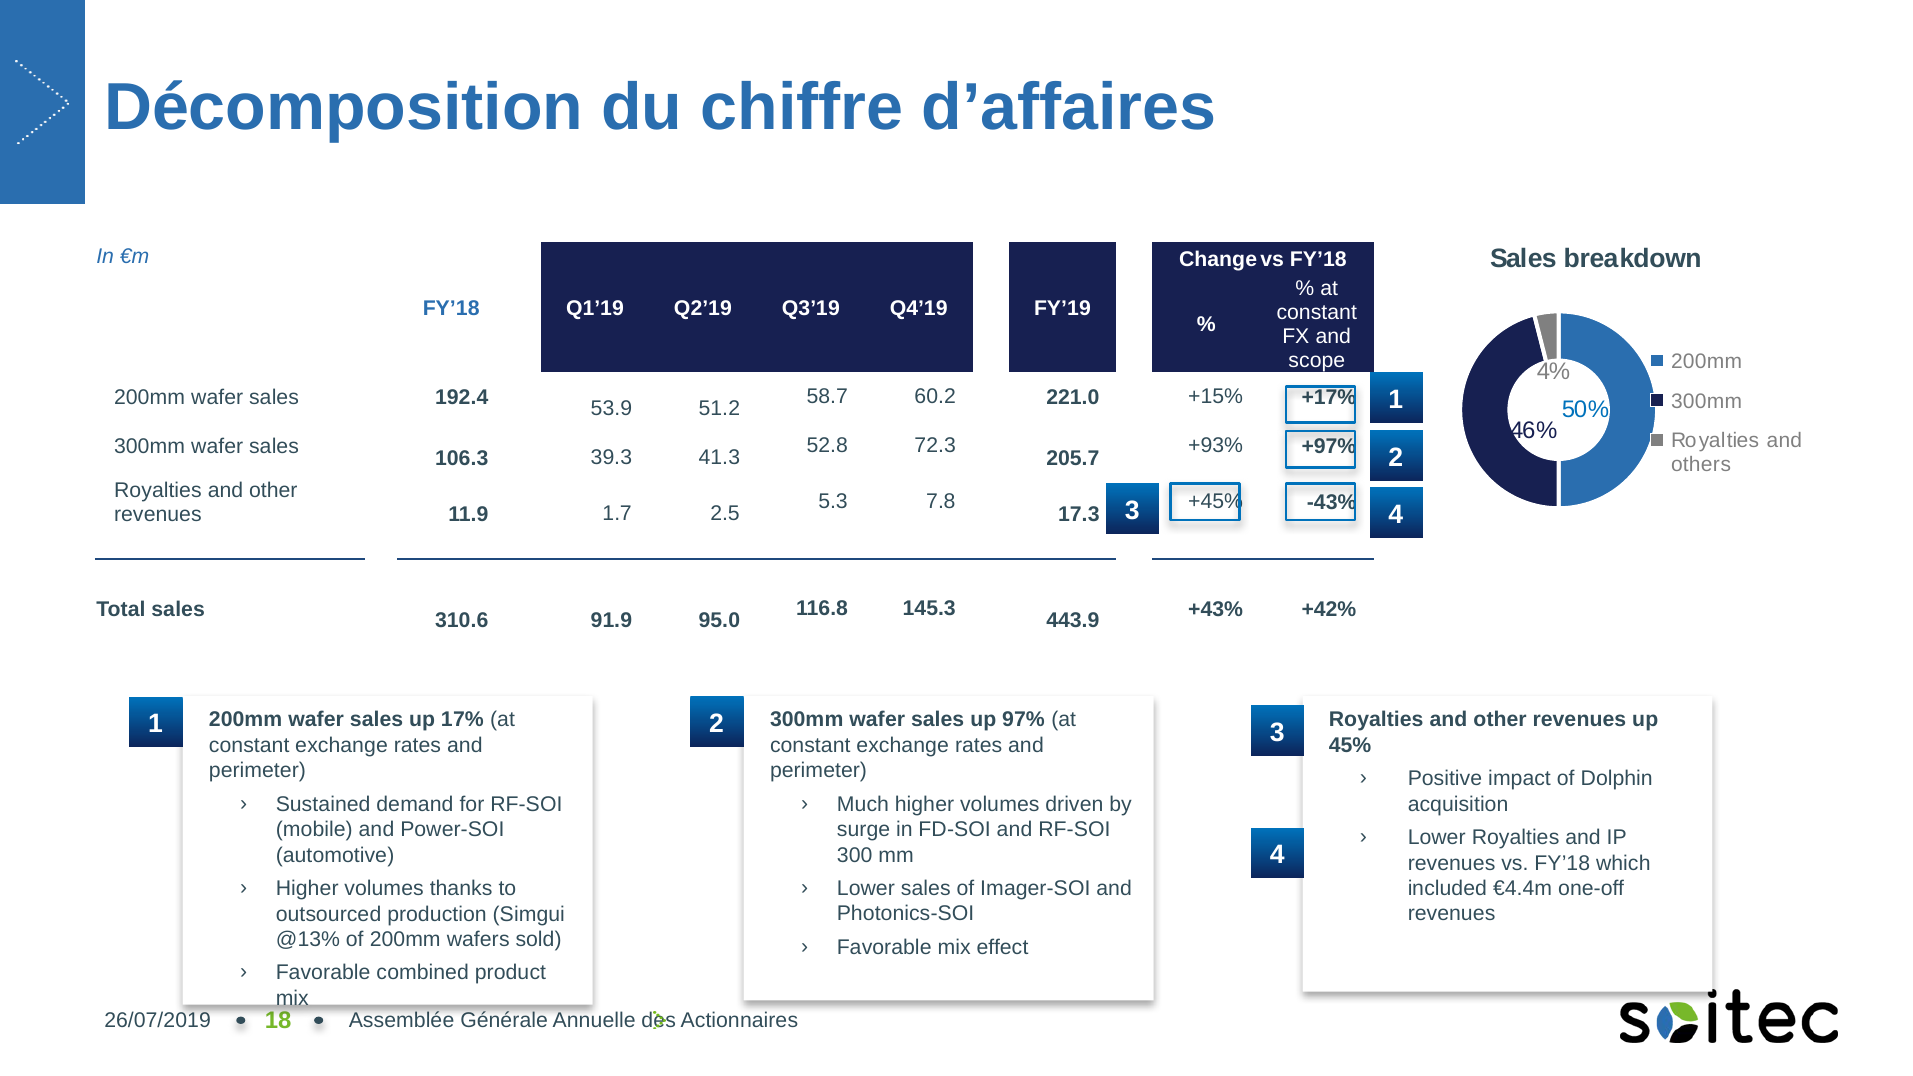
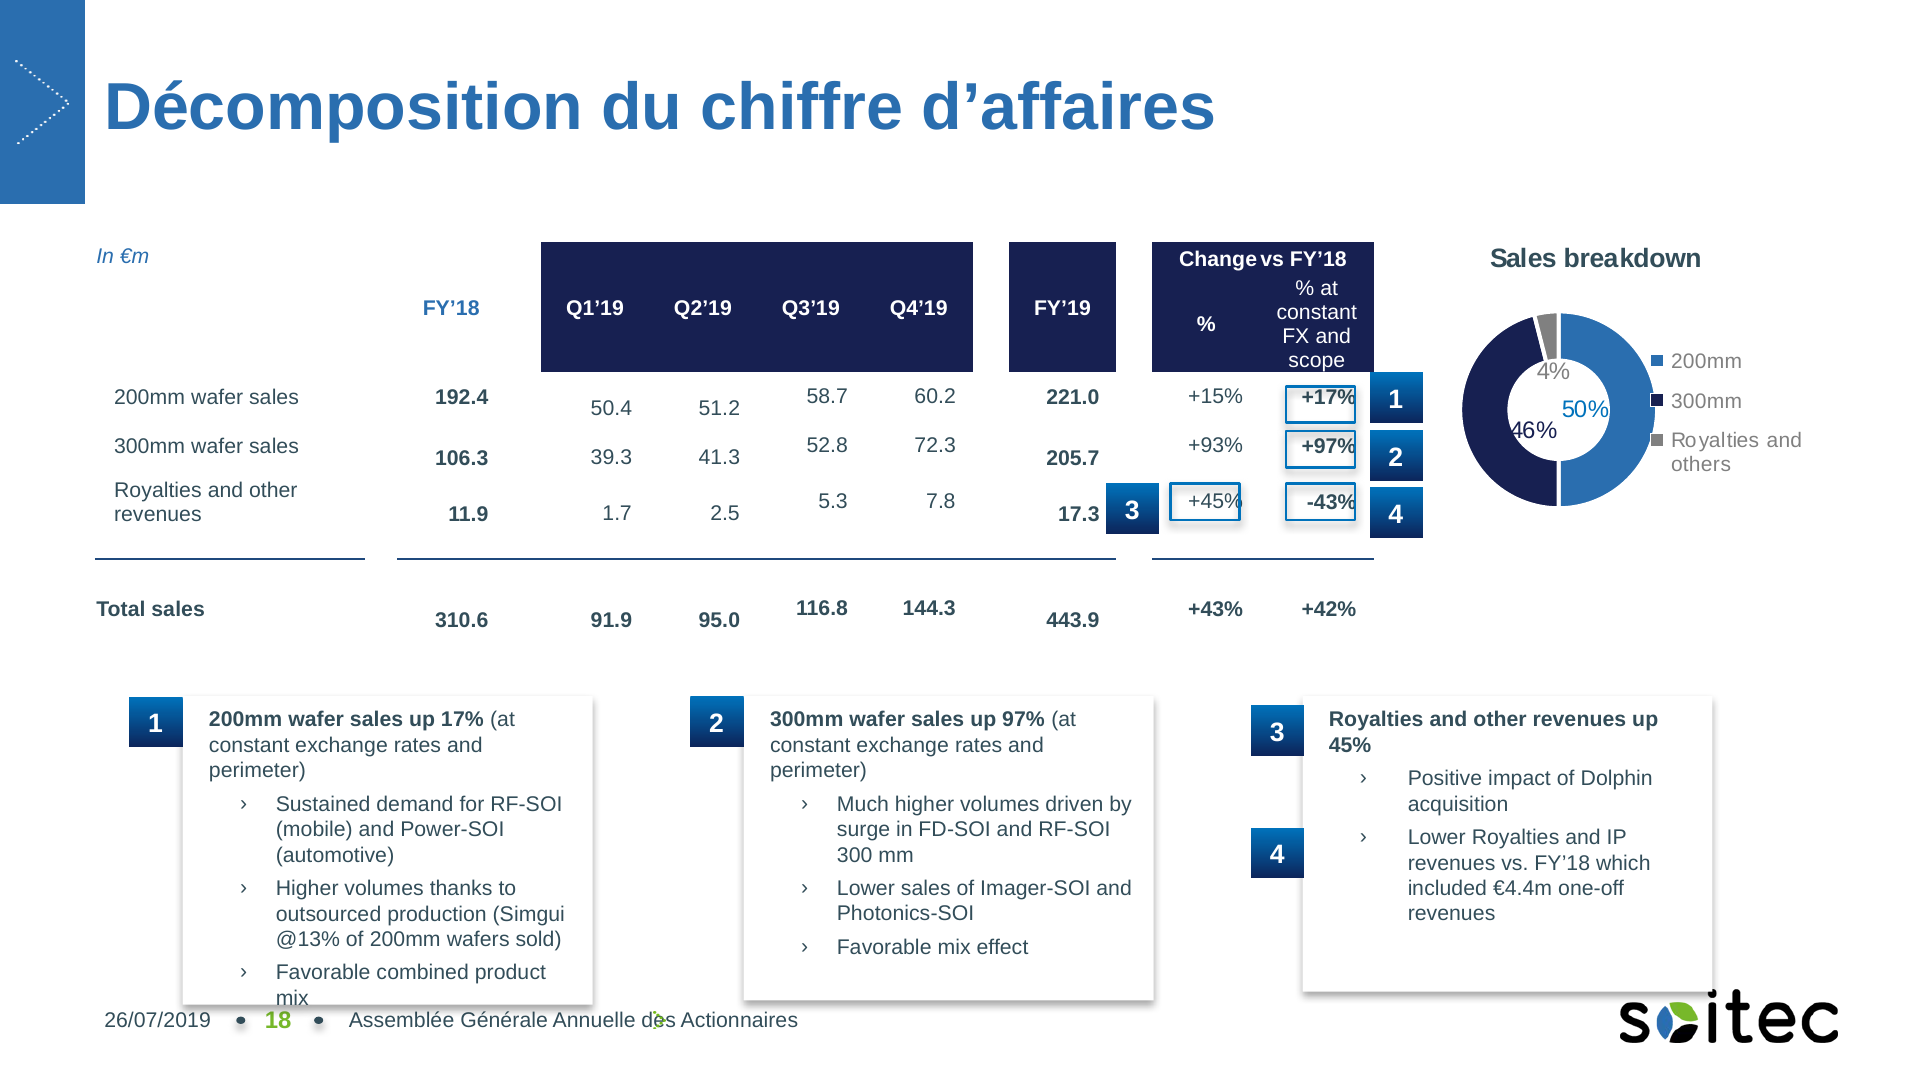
53.9: 53.9 -> 50.4
145.3: 145.3 -> 144.3
